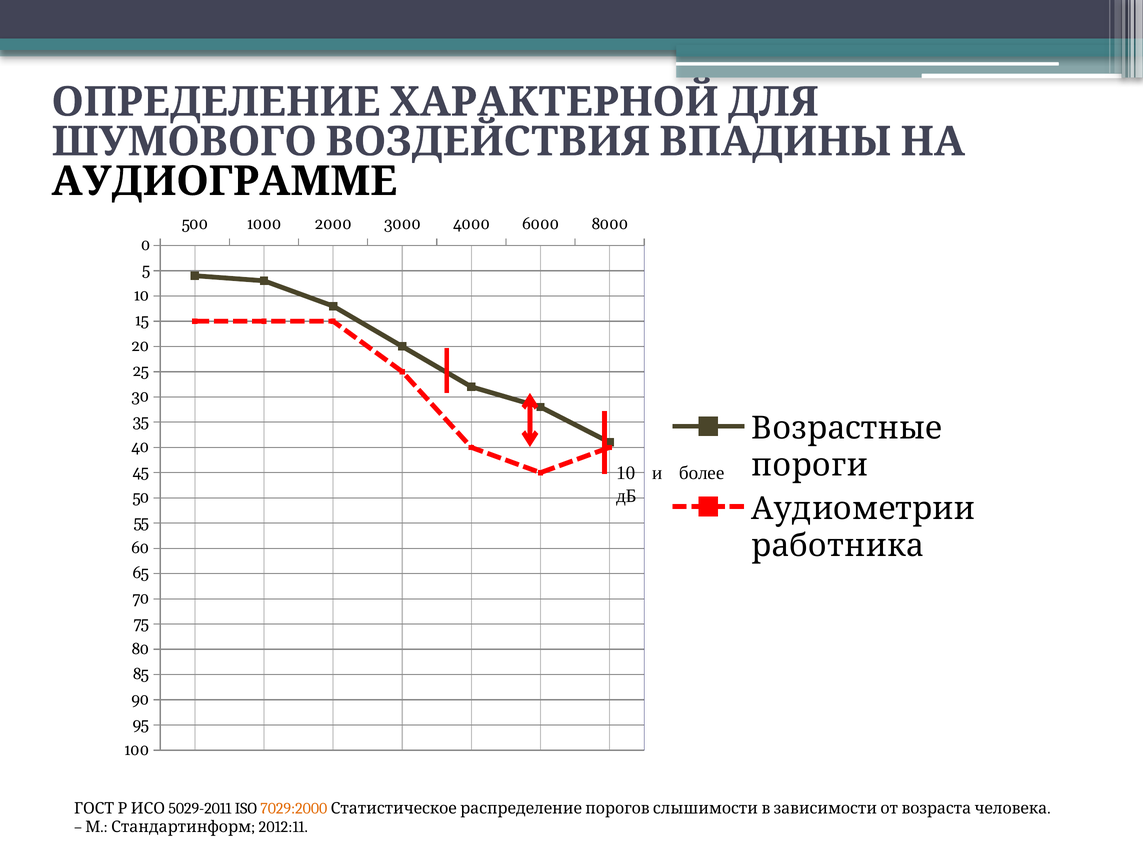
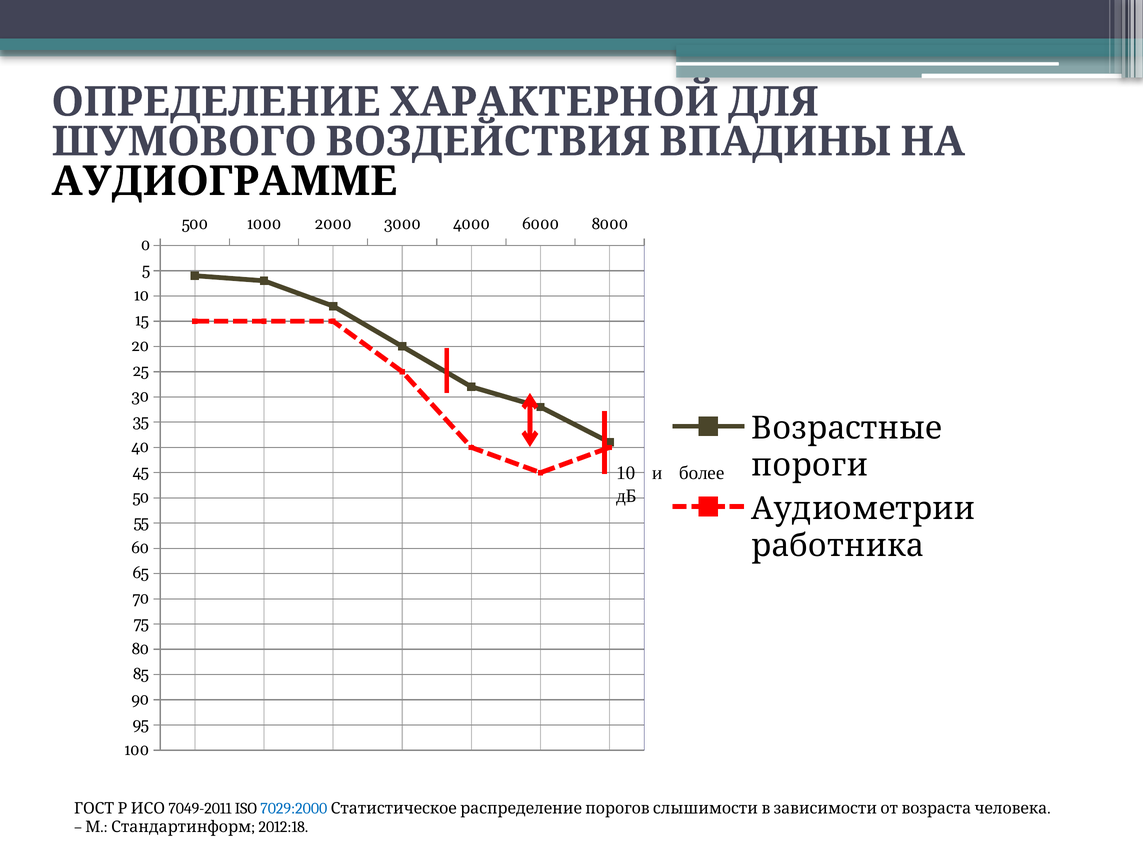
5029-2011: 5029-2011 -> 7049-2011
7029:2000 colour: orange -> blue
2012:11: 2012:11 -> 2012:18
